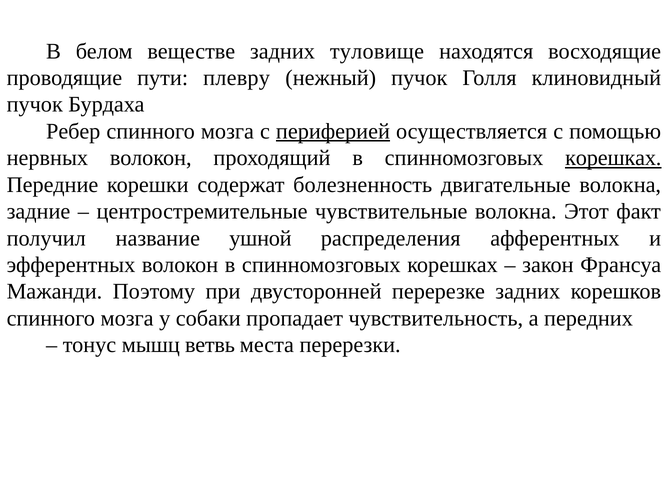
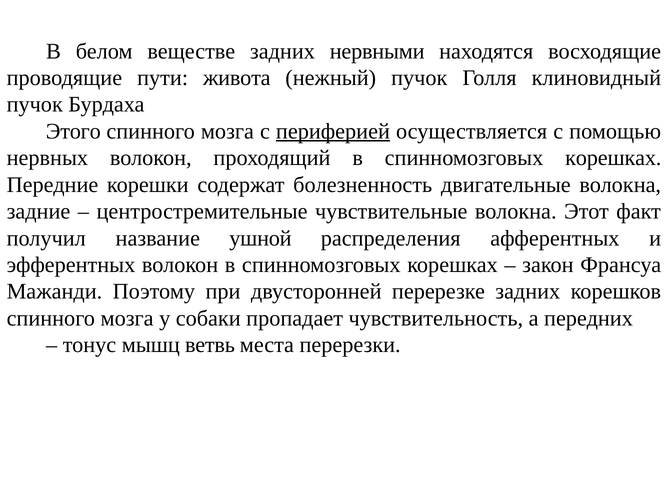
туловище: туловище -> нервными
плевру: плевру -> живота
Ребер: Ребер -> Этого
корешках at (613, 158) underline: present -> none
